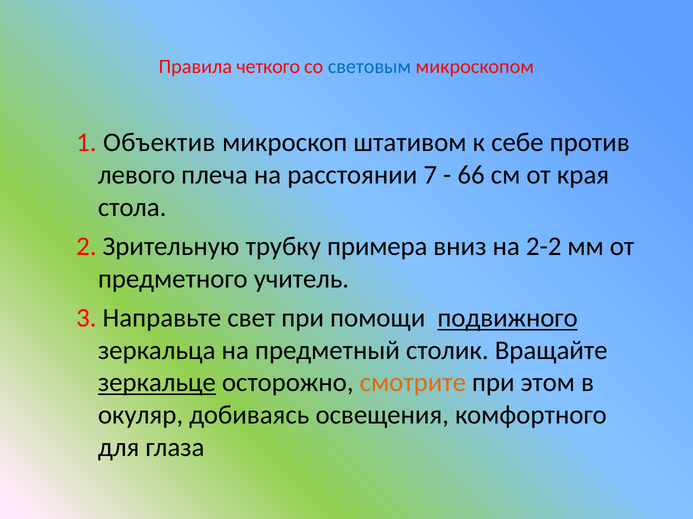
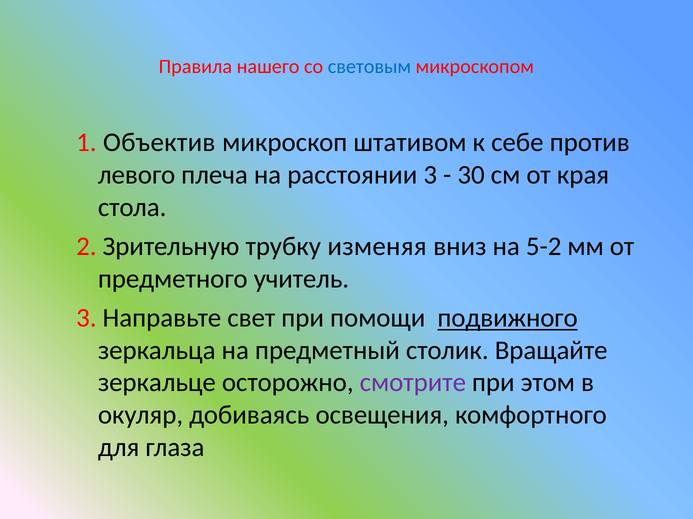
четкого: четкого -> нашего
расстоянии 7: 7 -> 3
66: 66 -> 30
примера: примера -> изменяя
2-2: 2-2 -> 5-2
зеркальце underline: present -> none
смотрите colour: orange -> purple
